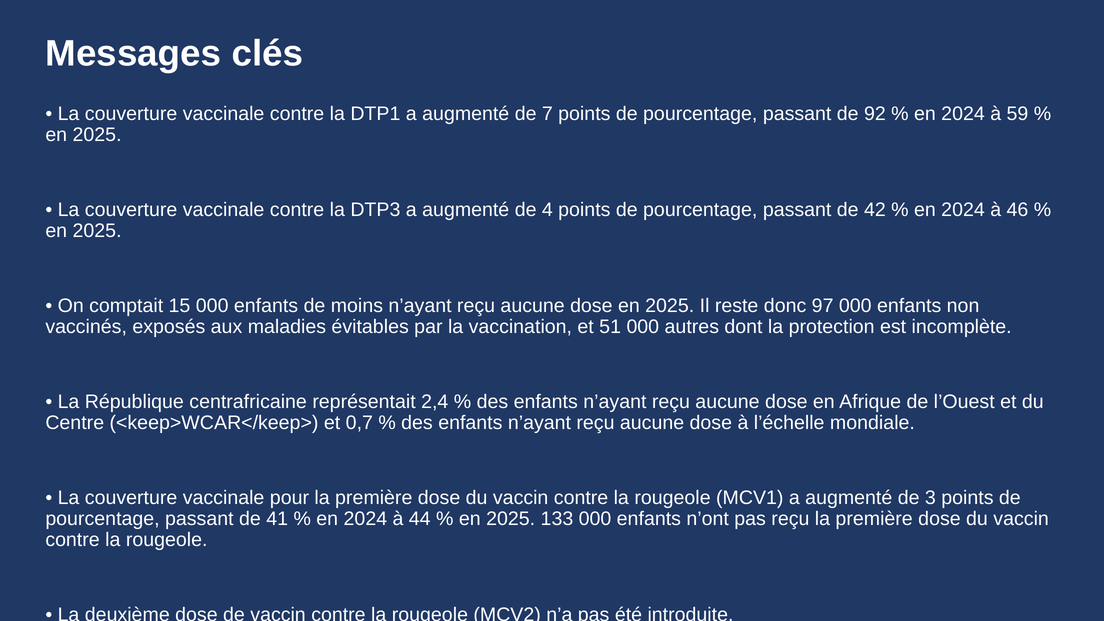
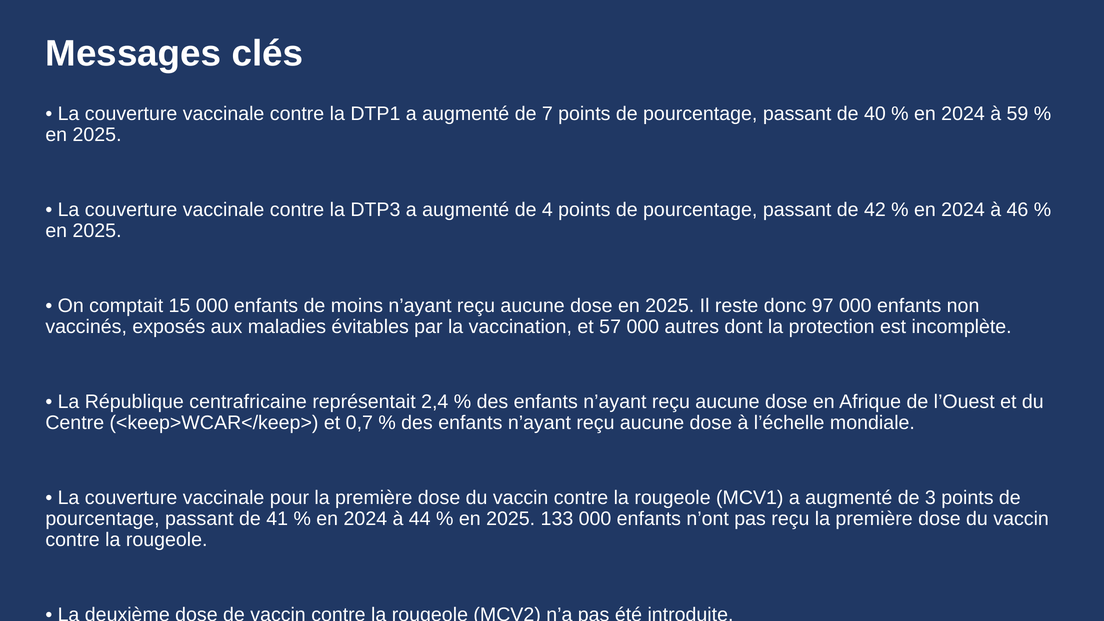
92: 92 -> 40
51: 51 -> 57
